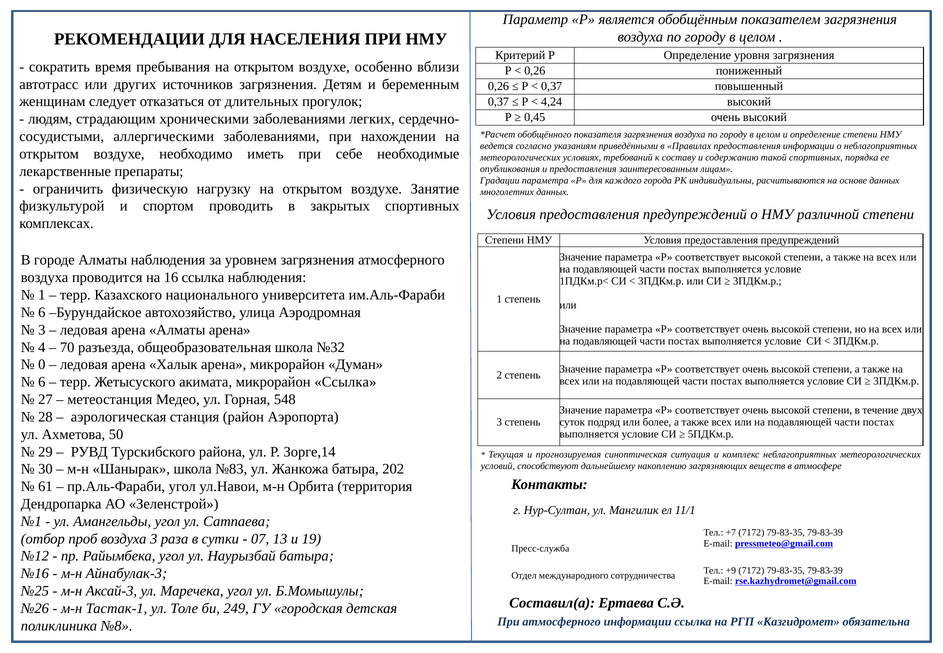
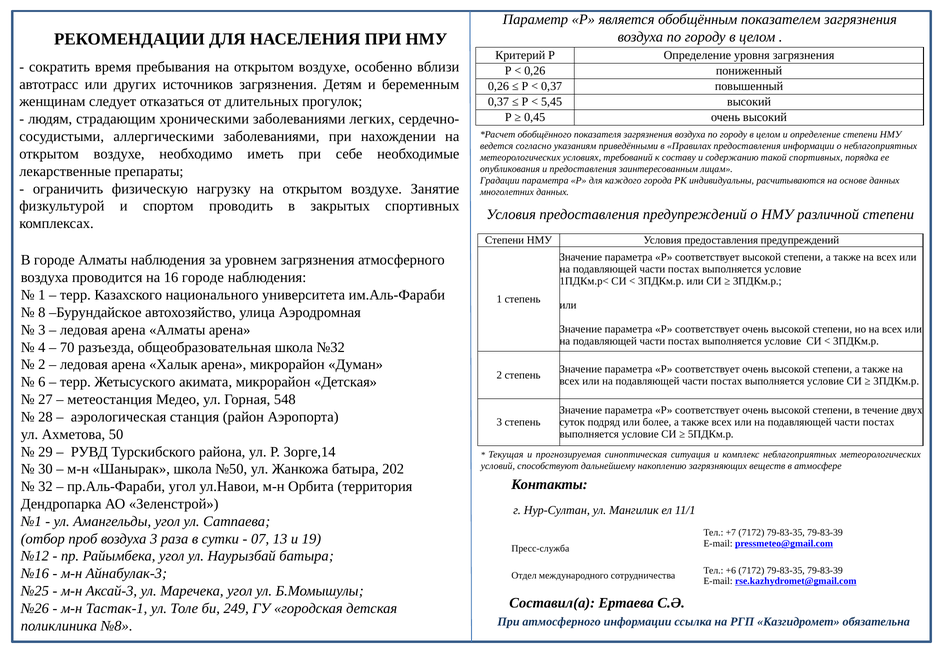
4,24: 4,24 -> 5,45
16 ссылка: ссылка -> городе
6 at (42, 312): 6 -> 8
0 at (42, 365): 0 -> 2
микрорайон Ссылка: Ссылка -> Детская
№83: №83 -> №50
61: 61 -> 32
+9: +9 -> +6
